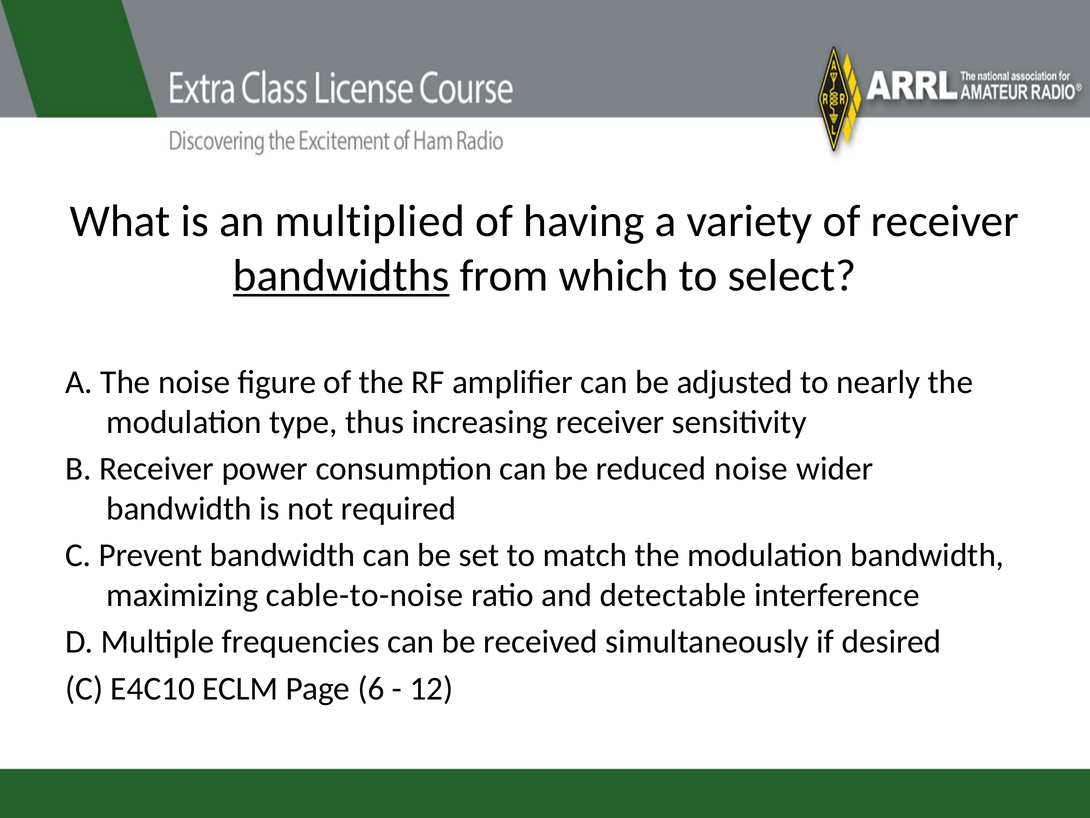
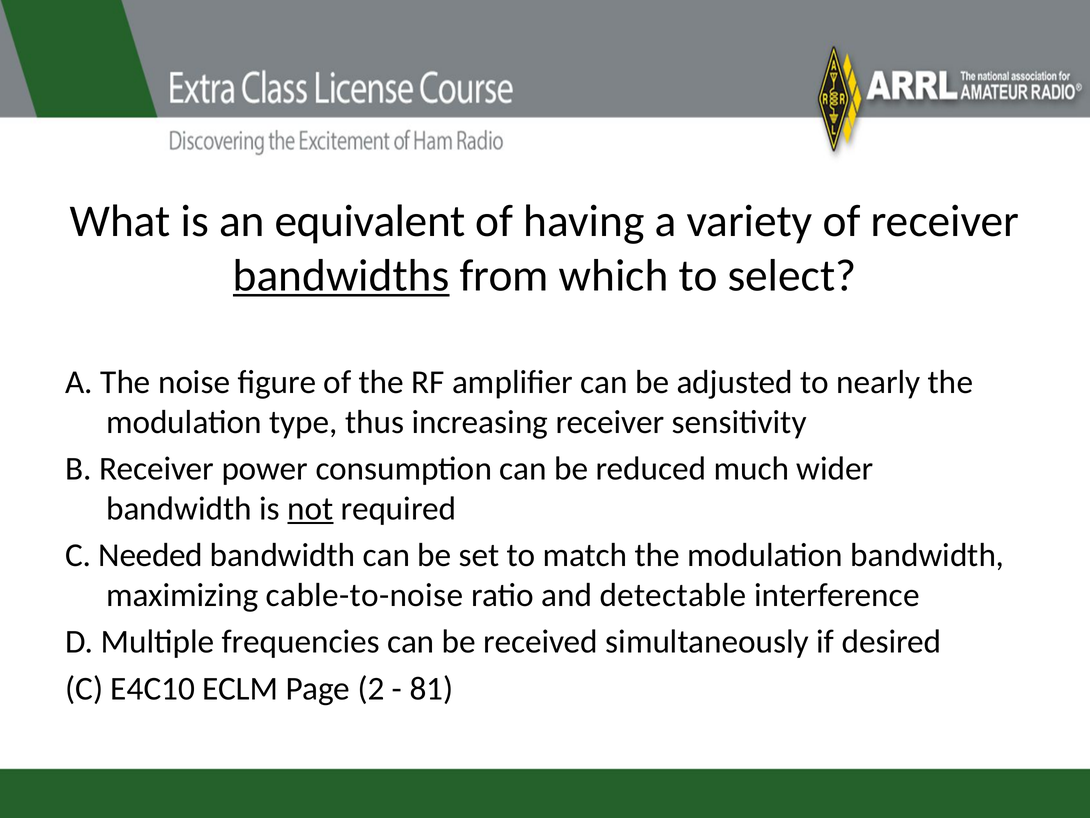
multiplied: multiplied -> equivalent
reduced noise: noise -> much
not underline: none -> present
Prevent: Prevent -> Needed
6: 6 -> 2
12: 12 -> 81
